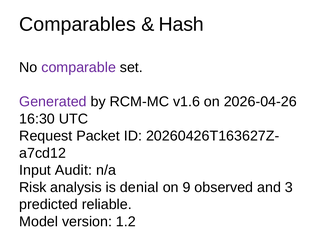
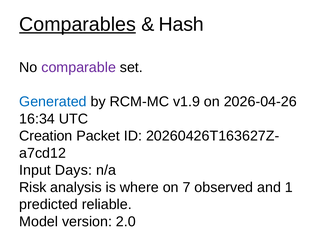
Comparables underline: none -> present
Generated colour: purple -> blue
v1.6: v1.6 -> v1.9
16:30: 16:30 -> 16:34
Request: Request -> Creation
Audit: Audit -> Days
denial: denial -> where
9: 9 -> 7
3: 3 -> 1
1.2: 1.2 -> 2.0
